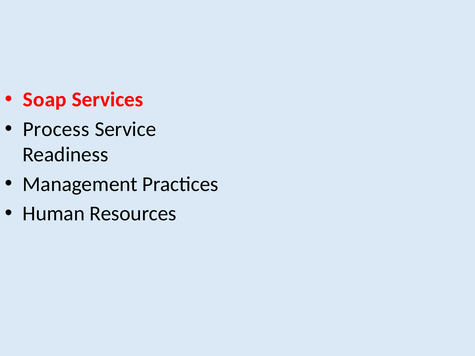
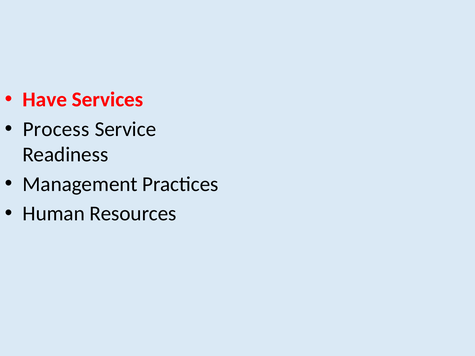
Soap: Soap -> Have
